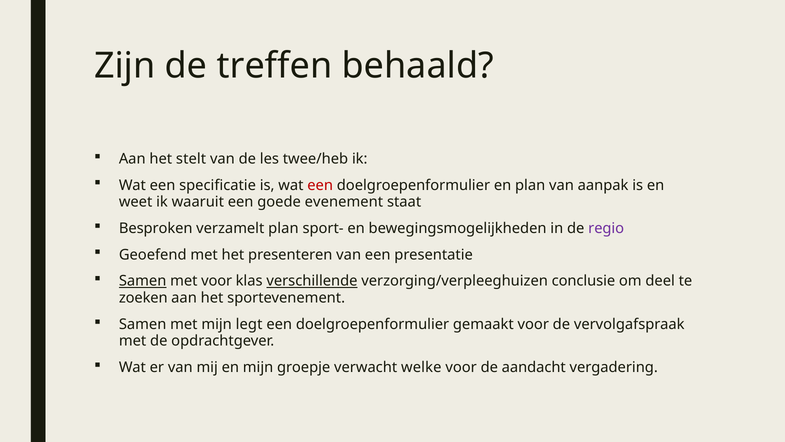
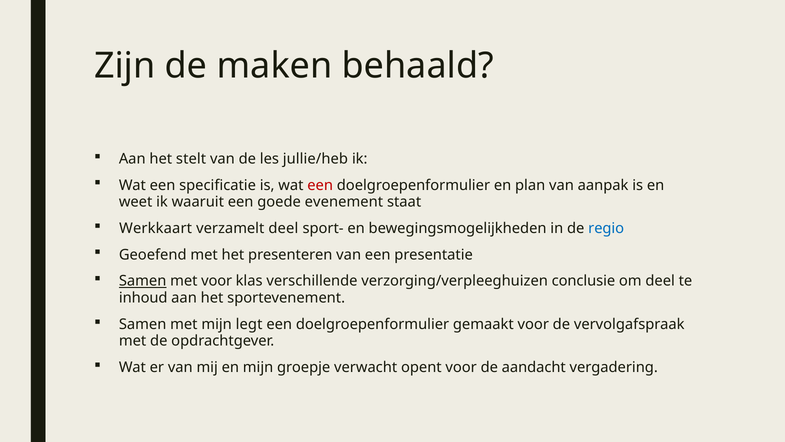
treffen: treffen -> maken
twee/heb: twee/heb -> jullie/heb
Besproken: Besproken -> Werkkaart
verzamelt plan: plan -> deel
regio colour: purple -> blue
verschillende underline: present -> none
zoeken: zoeken -> inhoud
welke: welke -> opent
